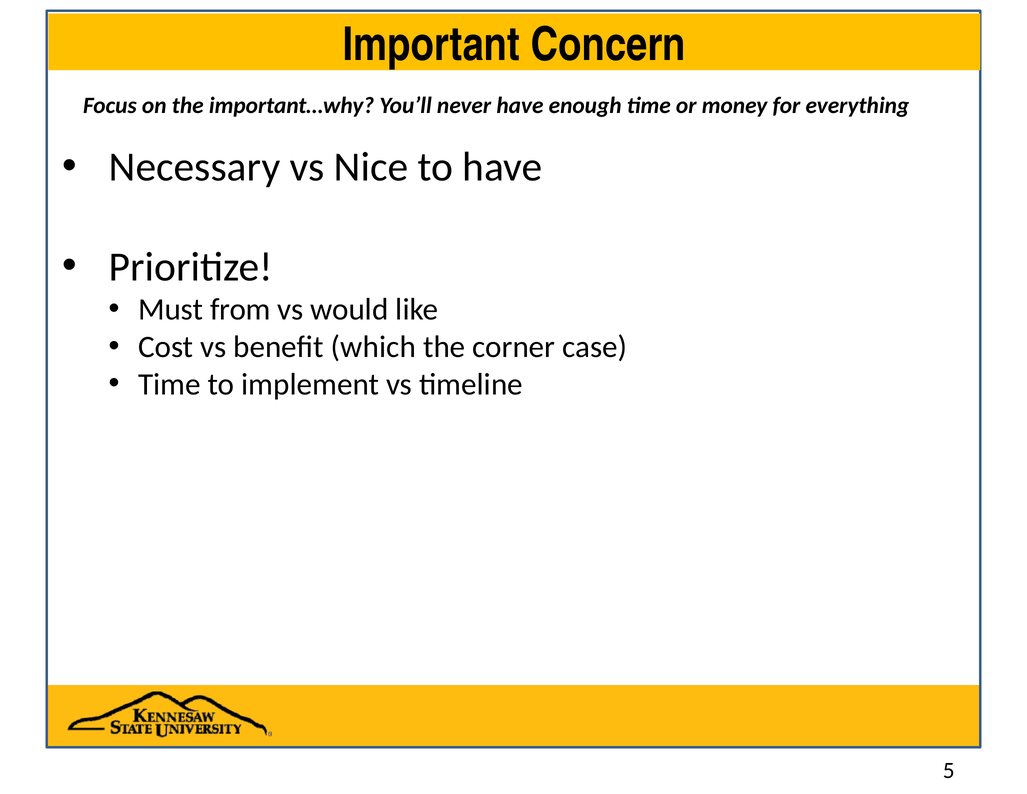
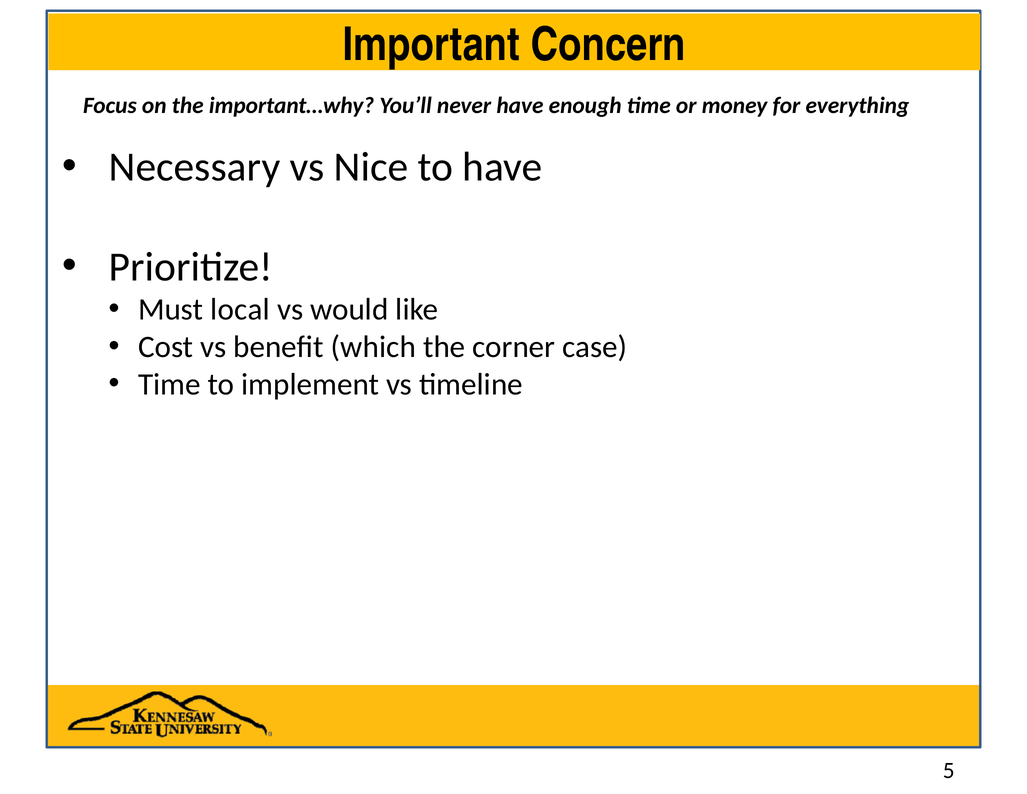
from: from -> local
